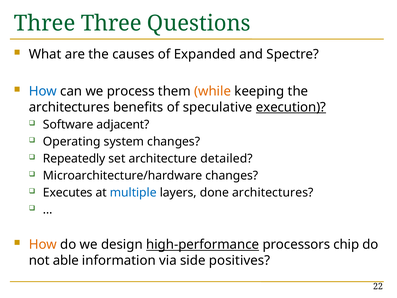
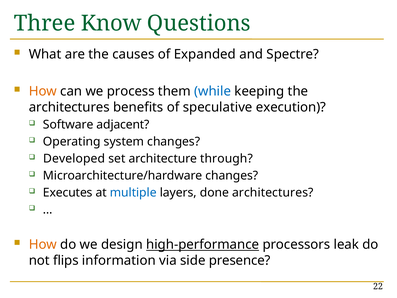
Three Three: Three -> Know
How at (43, 91) colour: blue -> orange
while colour: orange -> blue
execution underline: present -> none
Repeatedly: Repeatedly -> Developed
detailed: detailed -> through
chip: chip -> leak
able: able -> flips
positives: positives -> presence
